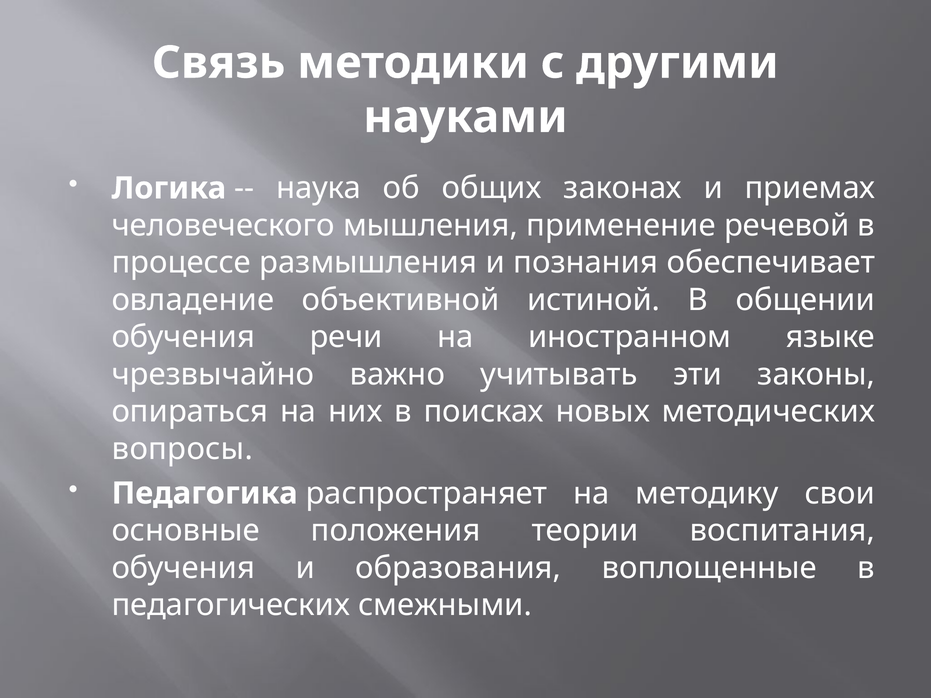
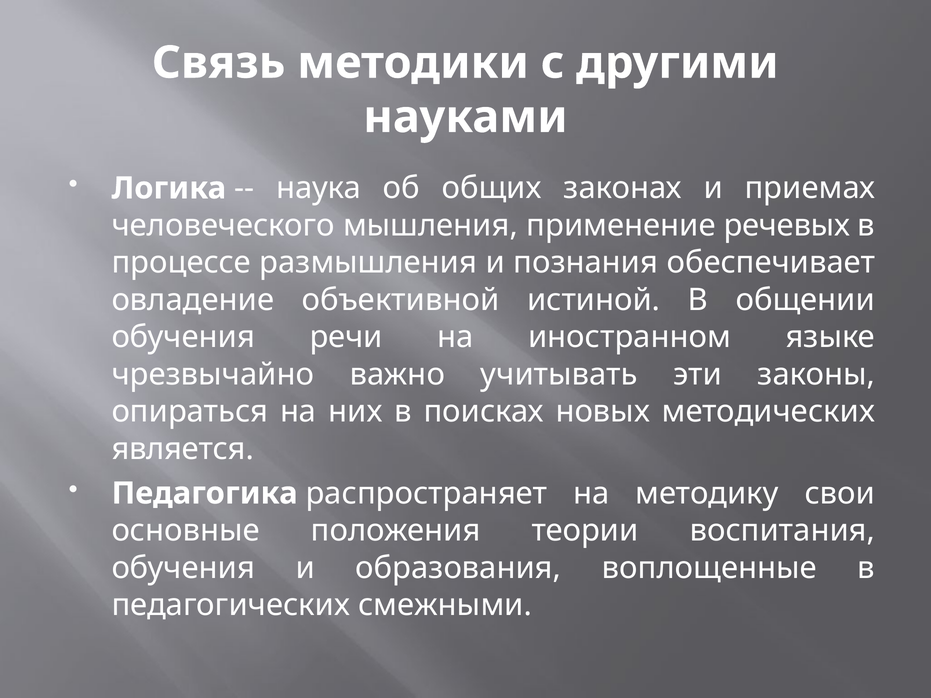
речевой: речевой -> речевых
вопросы: вопросы -> является
